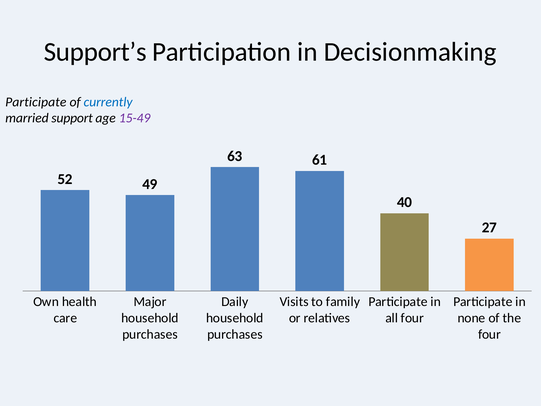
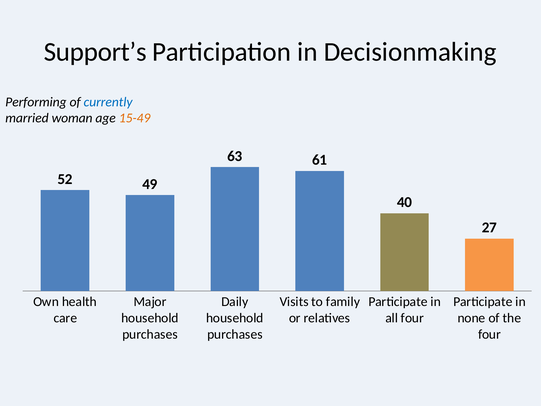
Participate at (36, 102): Participate -> Performing
support: support -> woman
15-49 colour: purple -> orange
